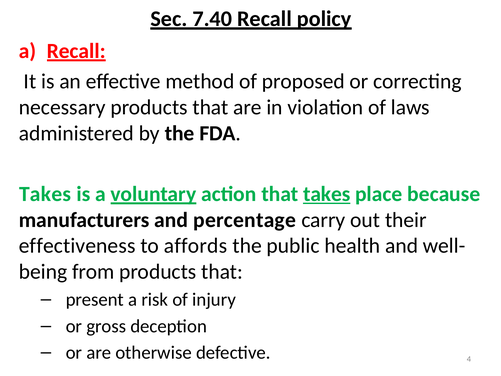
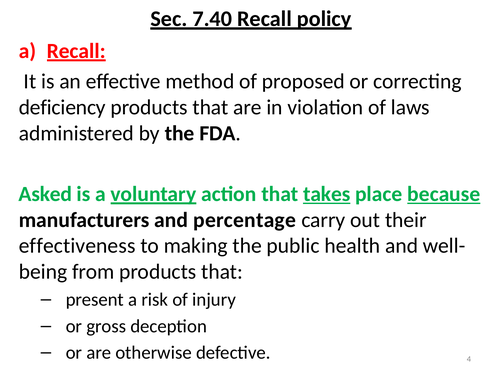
necessary: necessary -> deficiency
Takes at (45, 194): Takes -> Asked
because underline: none -> present
affords: affords -> making
